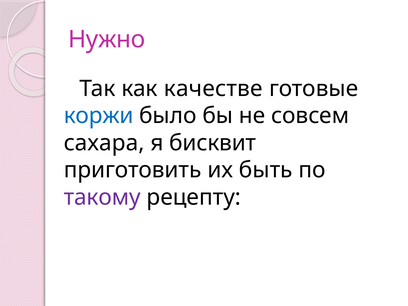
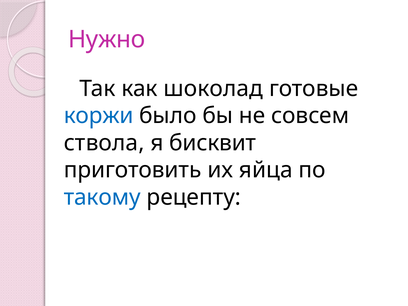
качестве: качестве -> шоколад
сахара: сахара -> ствола
быть: быть -> яйца
такому colour: purple -> blue
